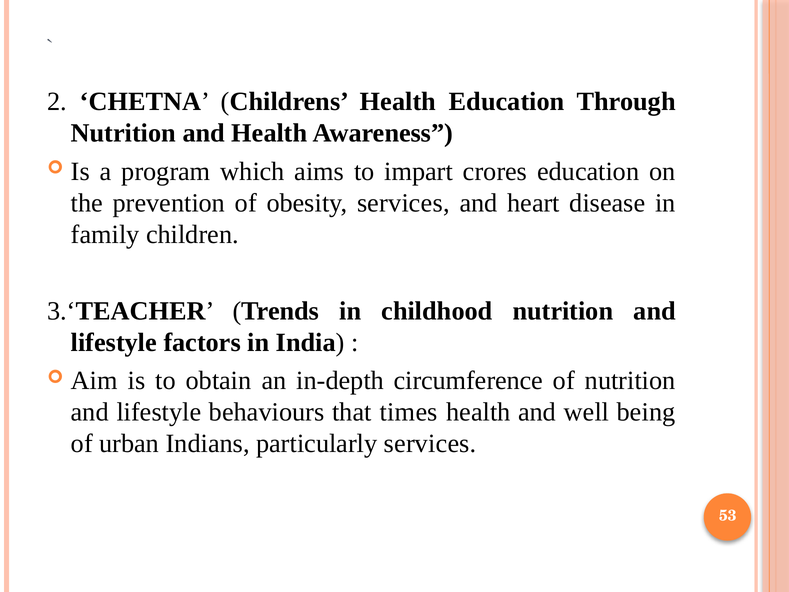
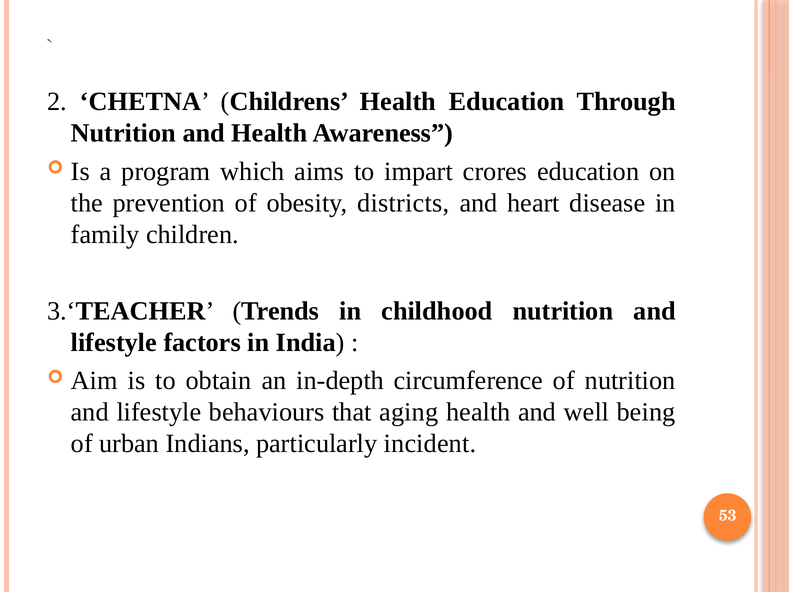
obesity services: services -> districts
times: times -> aging
particularly services: services -> incident
